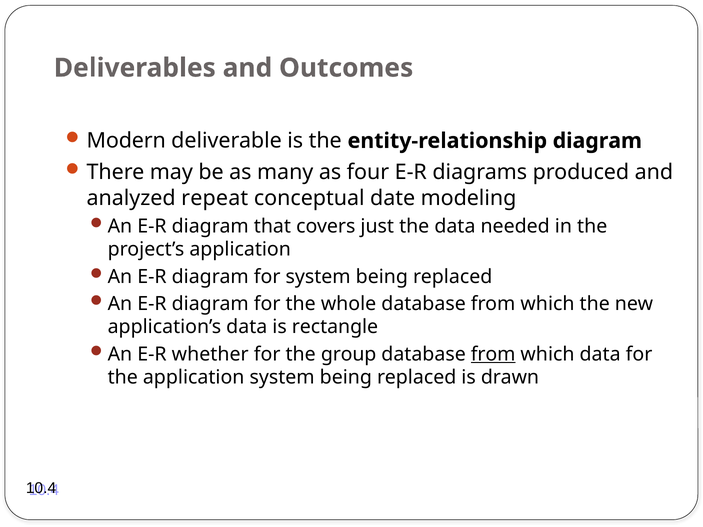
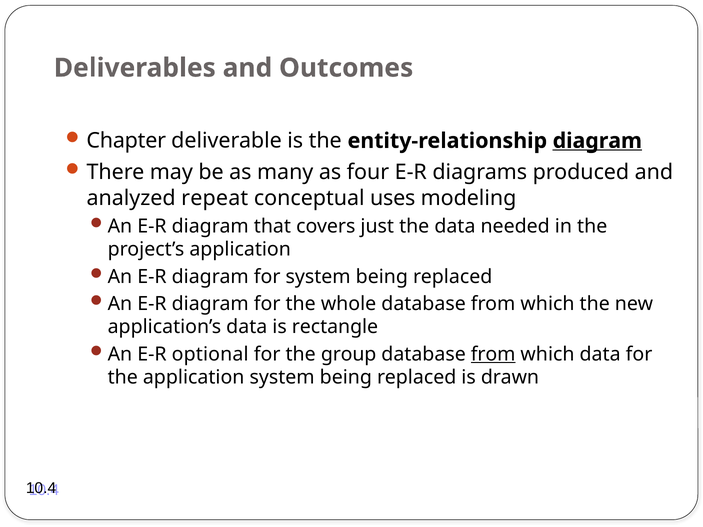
Modern: Modern -> Chapter
diagram at (597, 141) underline: none -> present
date: date -> uses
whether: whether -> optional
